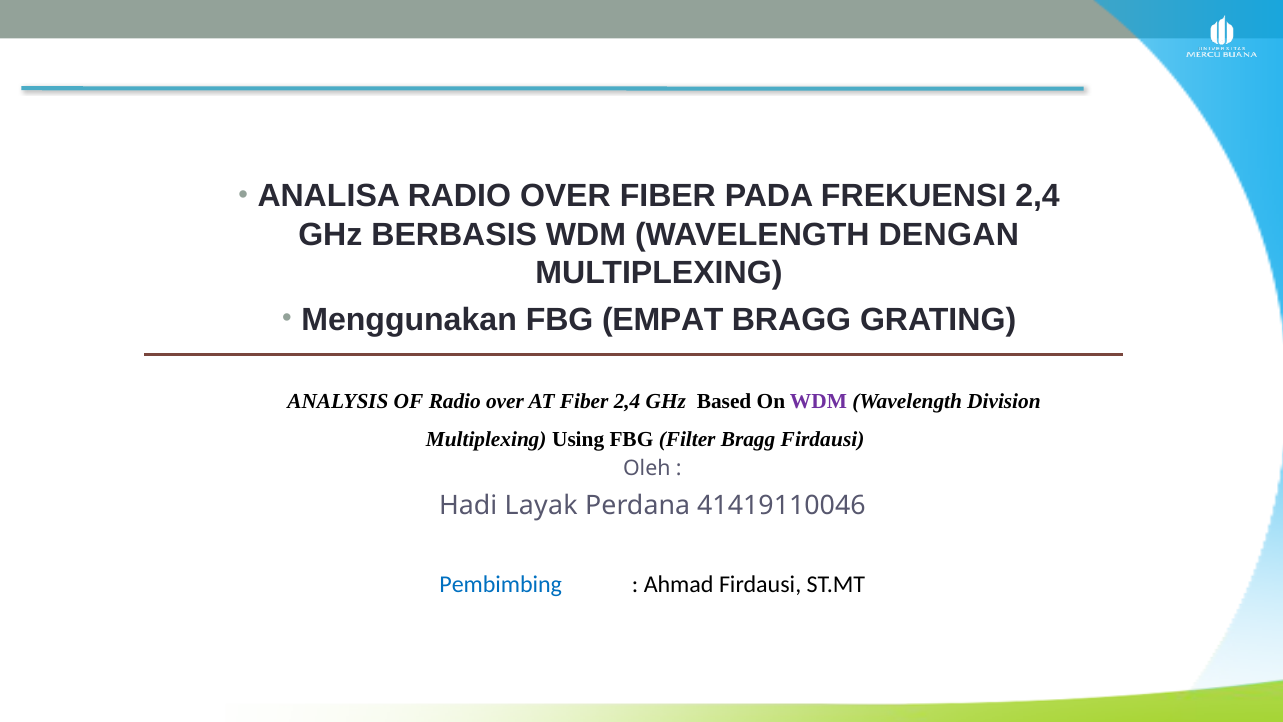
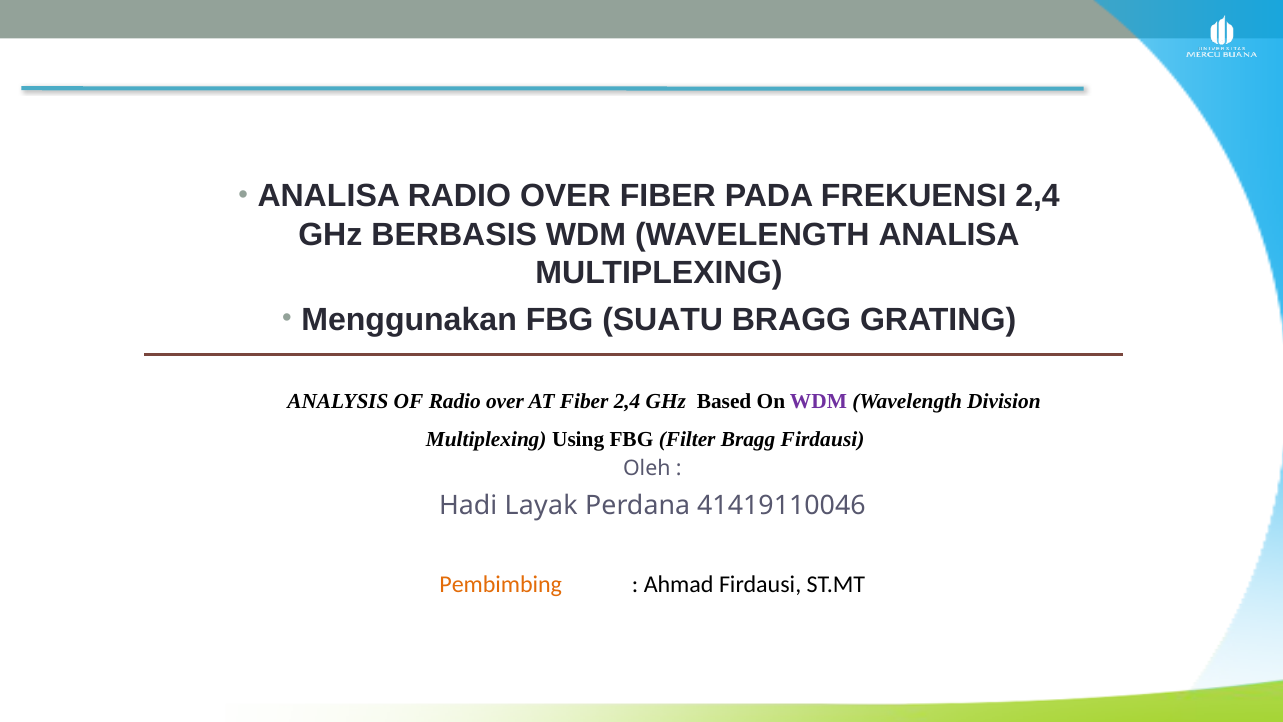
WAVELENGTH DENGAN: DENGAN -> ANALISA
EMPAT: EMPAT -> SUATU
Pembimbing colour: blue -> orange
